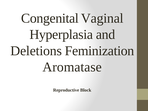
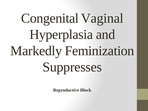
Deletions: Deletions -> Markedly
Aromatase: Aromatase -> Suppresses
